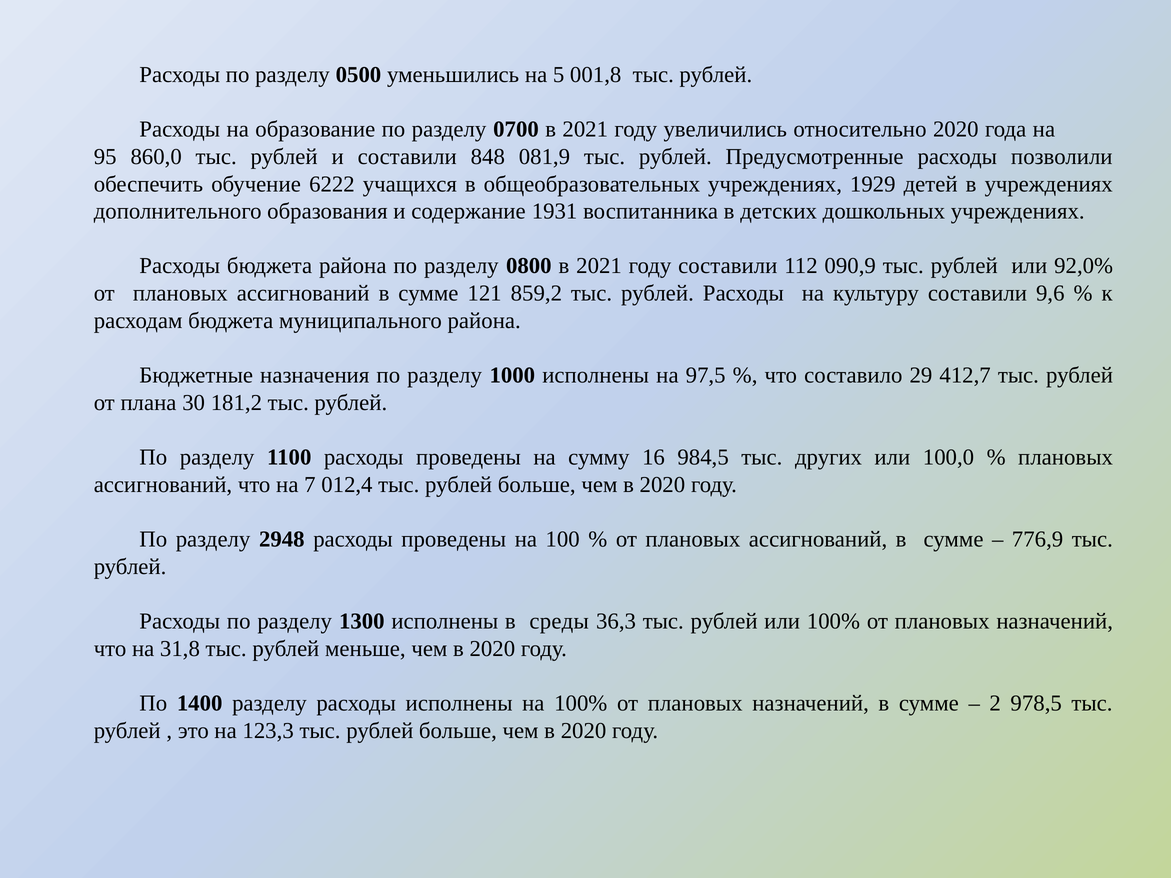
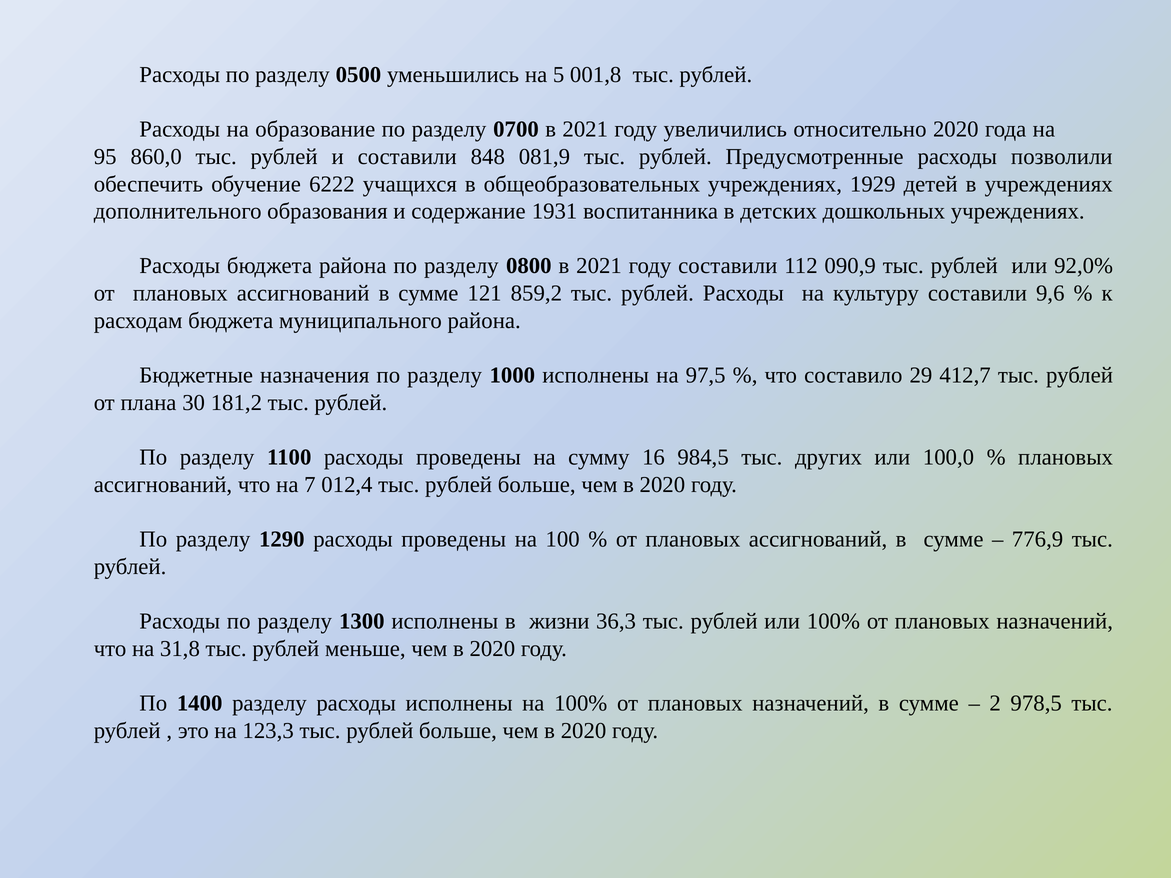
2948: 2948 -> 1290
среды: среды -> жизни
